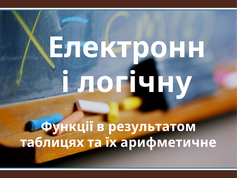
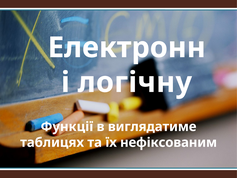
результатом: результатом -> виглядатиме
арифметичне: арифметичне -> нефіксованим
